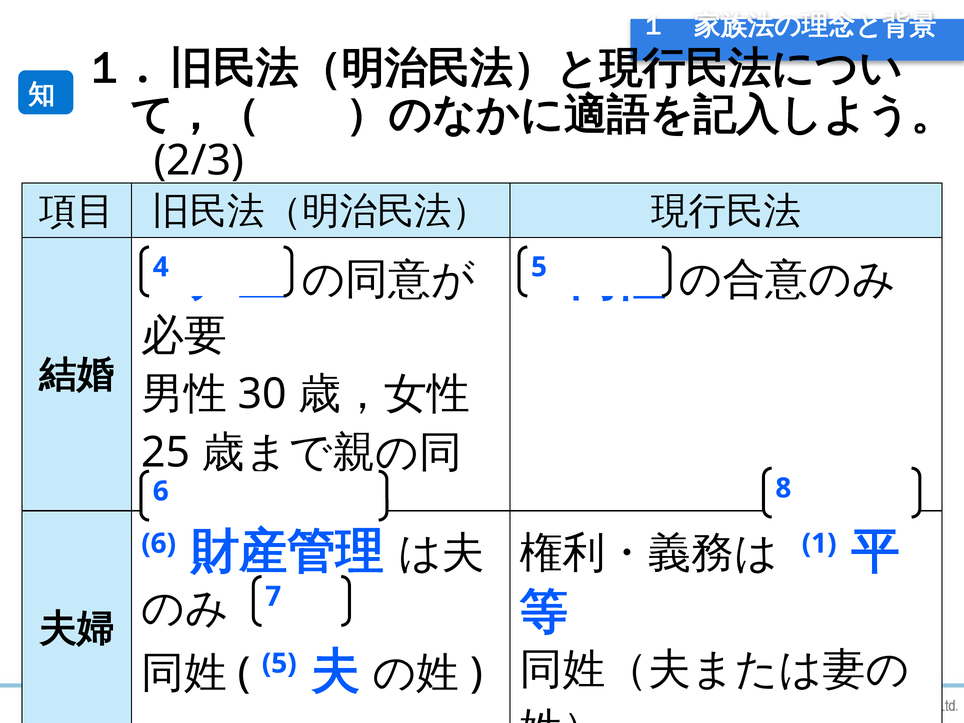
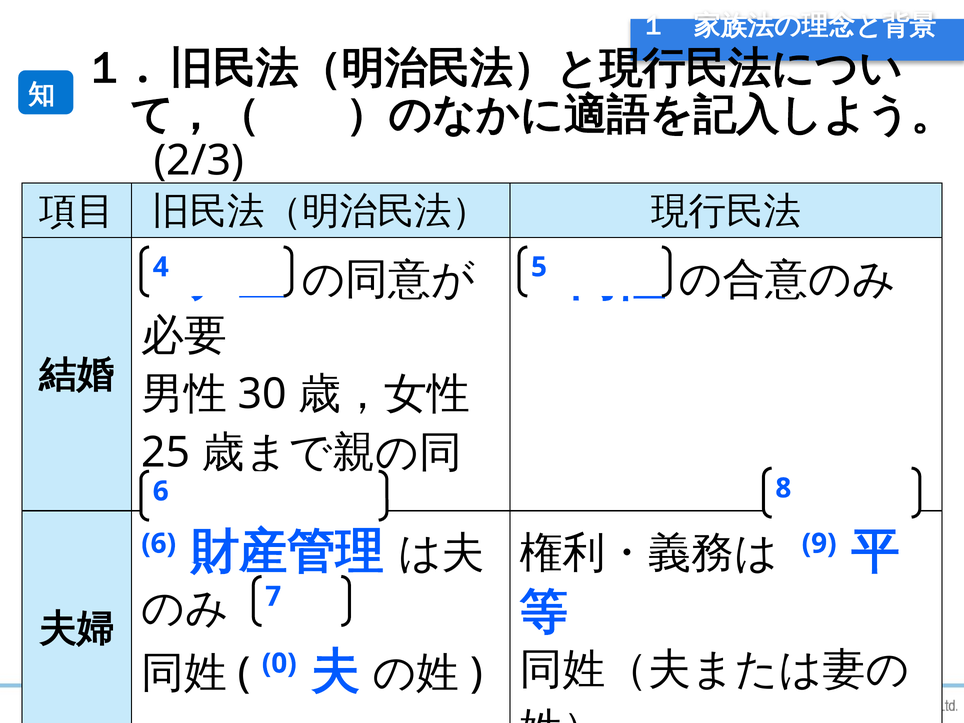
1: 1 -> 9
5 at (279, 663): 5 -> 0
